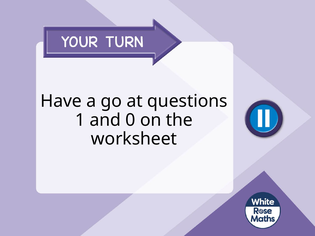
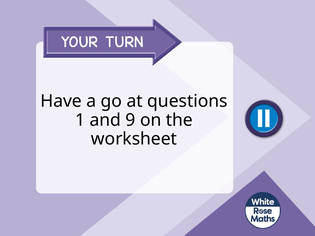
0: 0 -> 9
